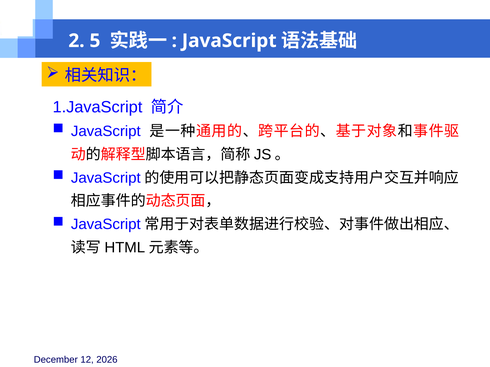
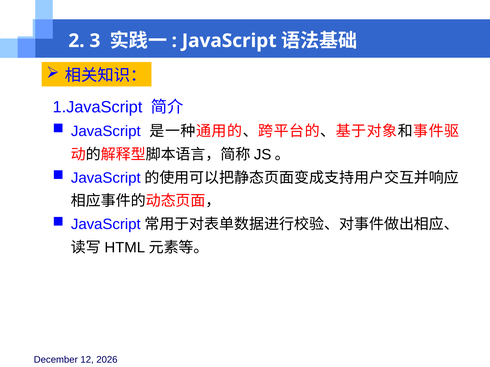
5: 5 -> 3
